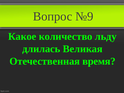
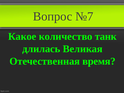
№9: №9 -> №7
льду: льду -> танк
